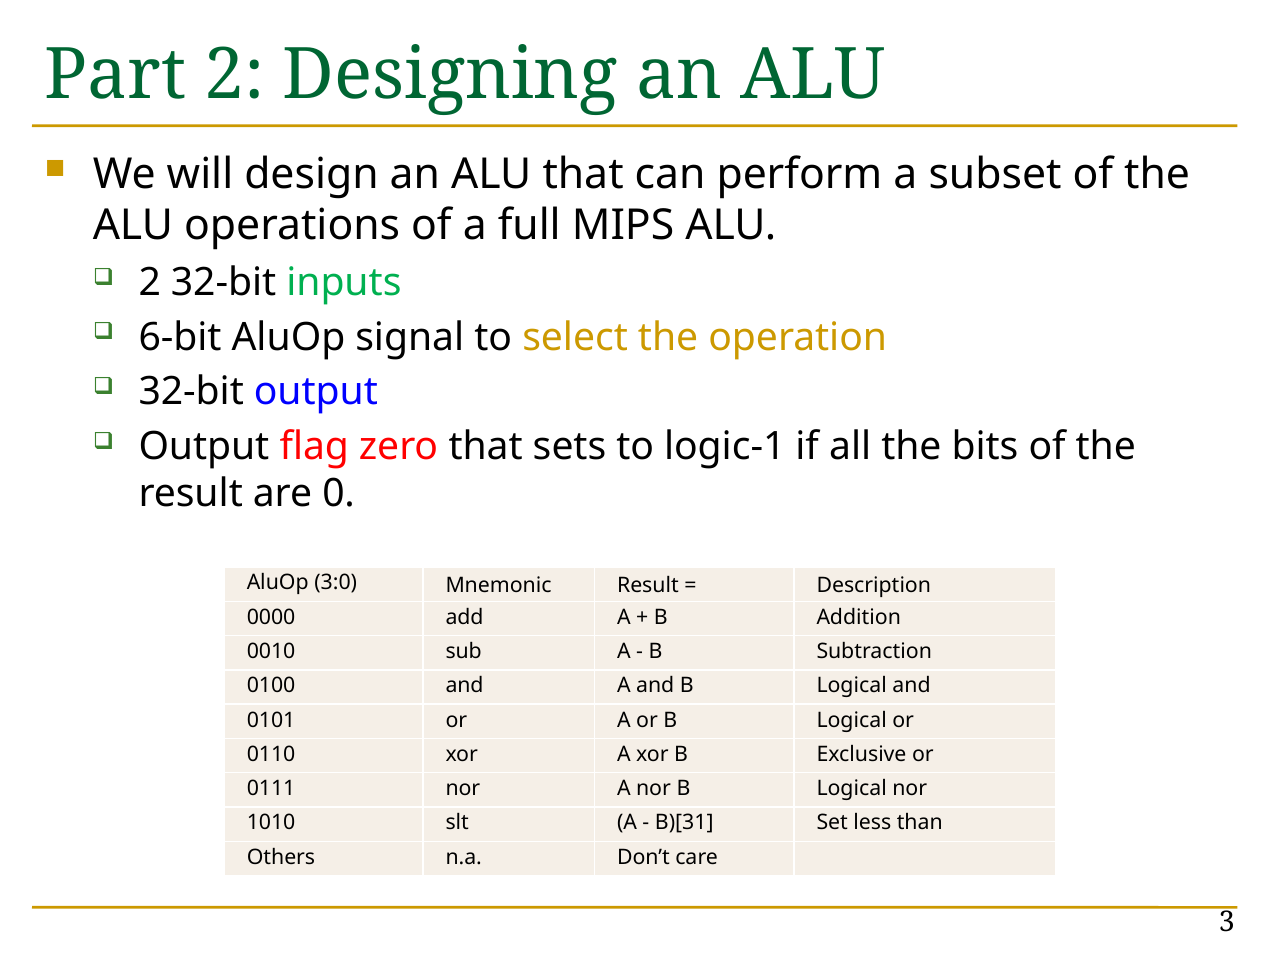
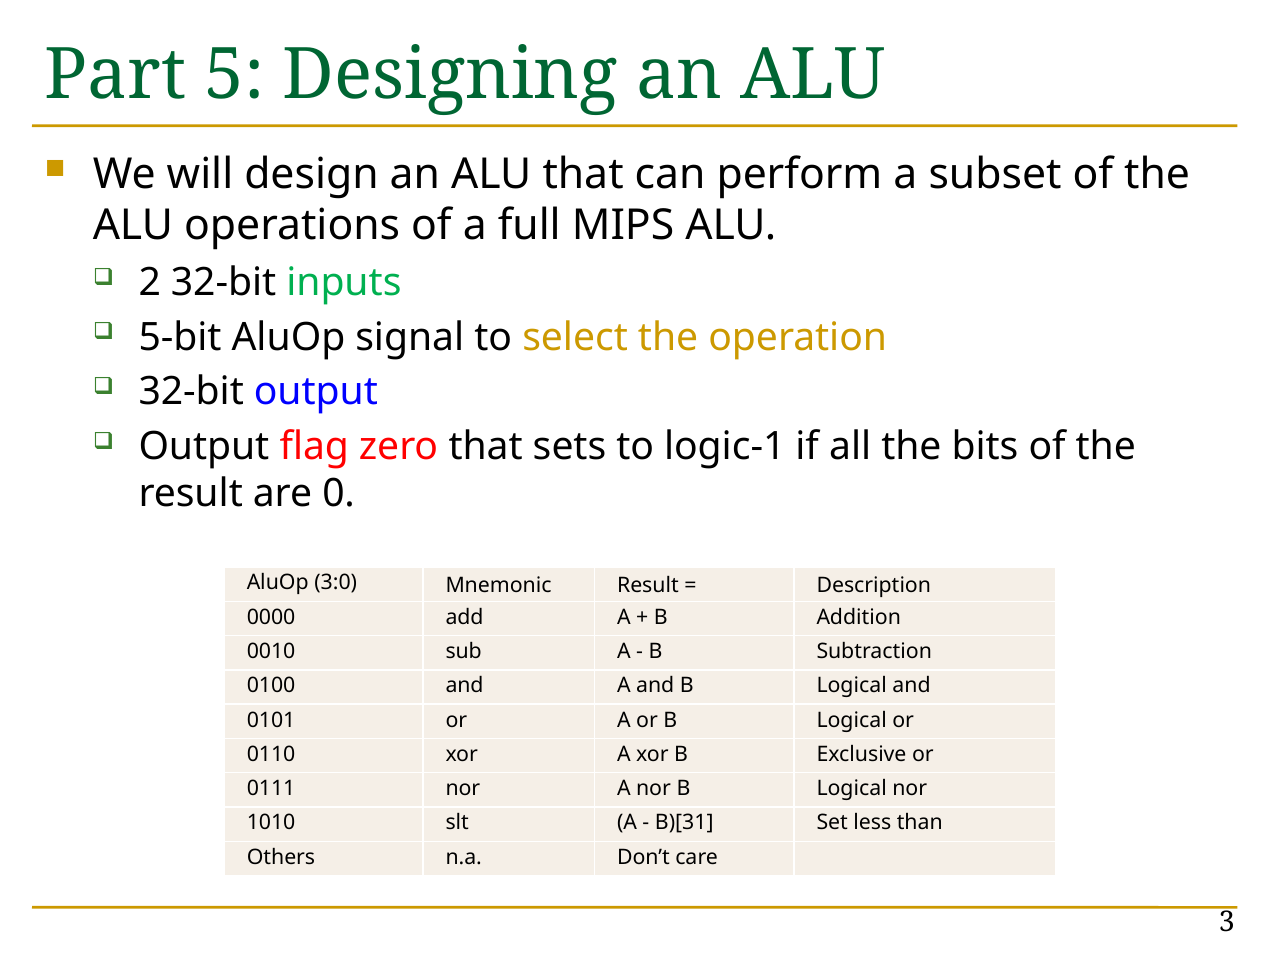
Part 2: 2 -> 5
6-bit: 6-bit -> 5-bit
